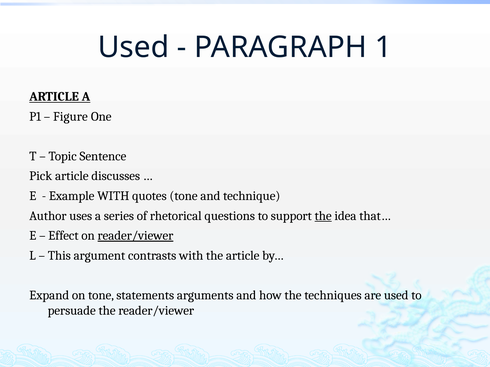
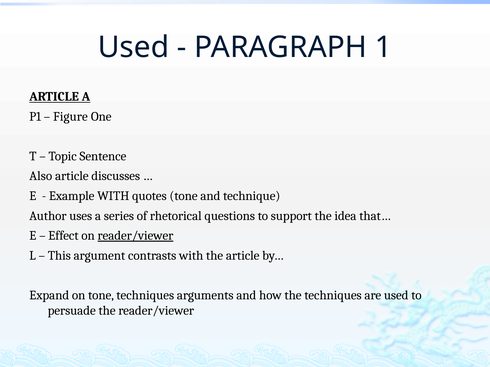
Pick: Pick -> Also
the at (323, 216) underline: present -> none
tone statements: statements -> techniques
